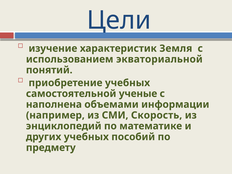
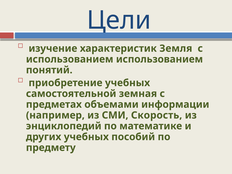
использованием экваториальной: экваториальной -> использованием
ученые: ученые -> земная
наполнена: наполнена -> предметах
